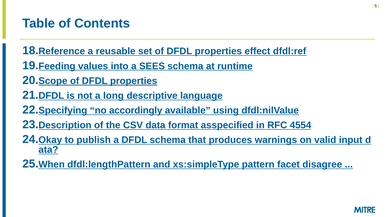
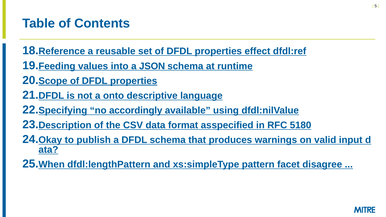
SEES: SEES -> JSON
long: long -> onto
4554: 4554 -> 5180
